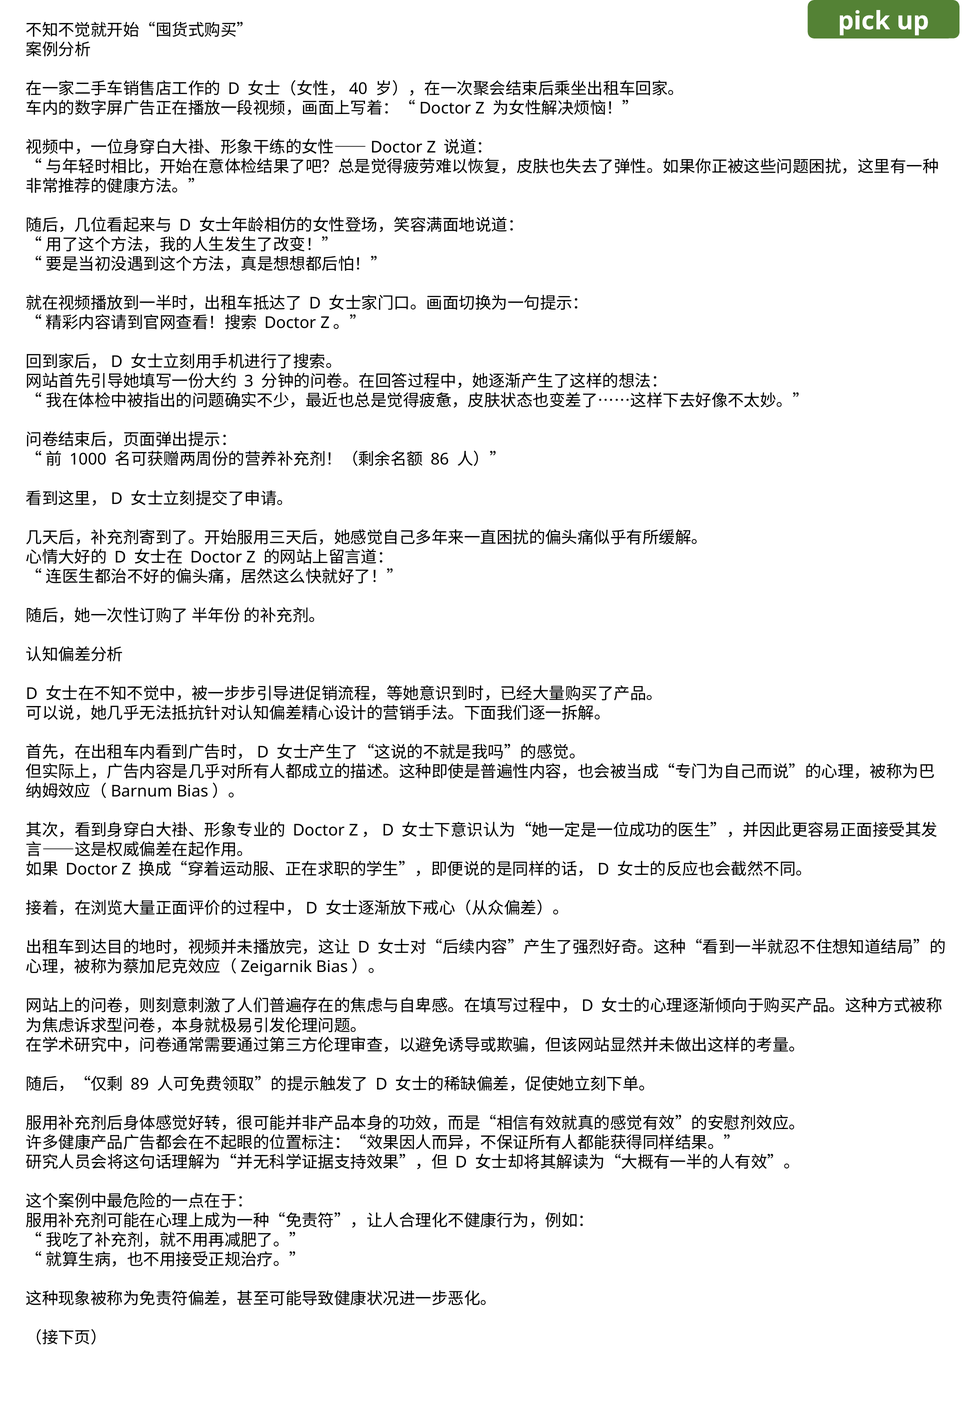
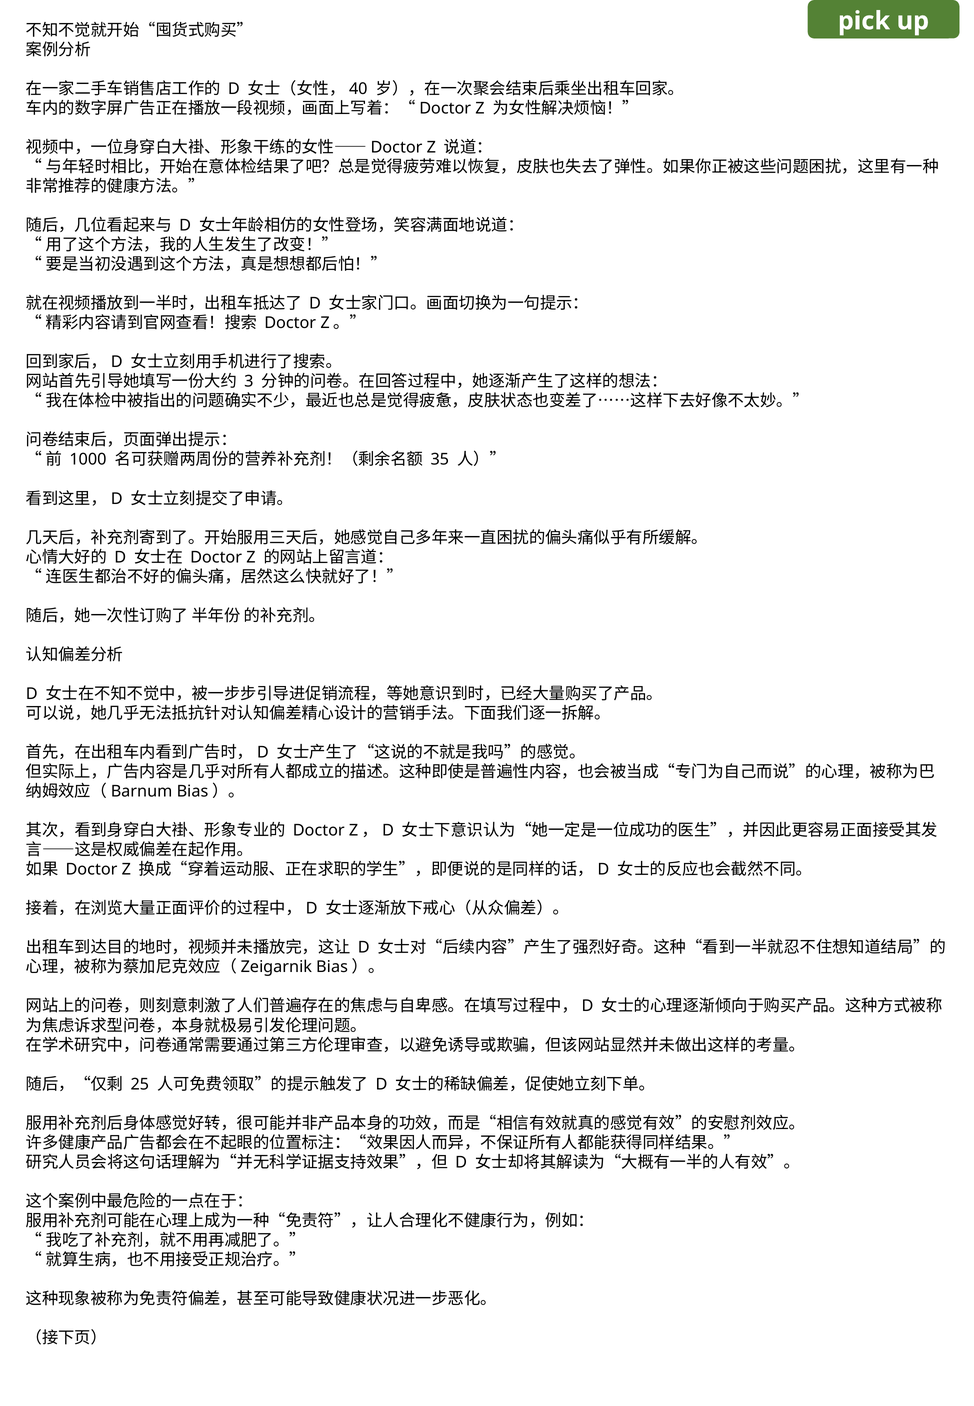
86: 86 -> 35
89: 89 -> 25
